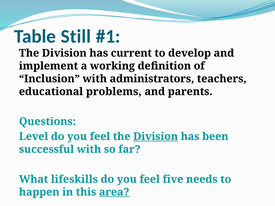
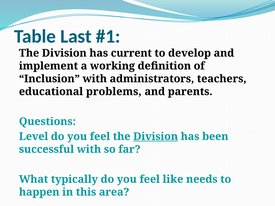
Still: Still -> Last
lifeskills: lifeskills -> typically
five: five -> like
area underline: present -> none
